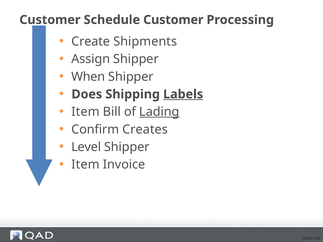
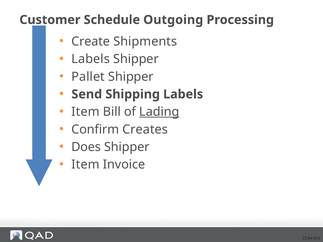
Schedule Customer: Customer -> Outgoing
Assign at (91, 59): Assign -> Labels
When: When -> Pallet
Does: Does -> Send
Labels at (183, 94) underline: present -> none
Level: Level -> Does
